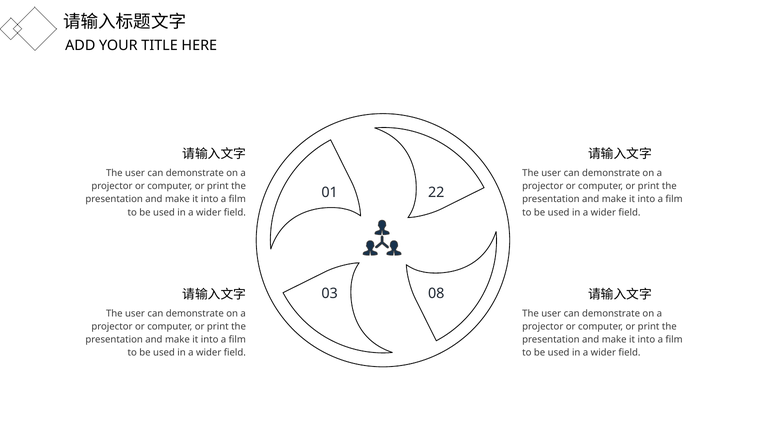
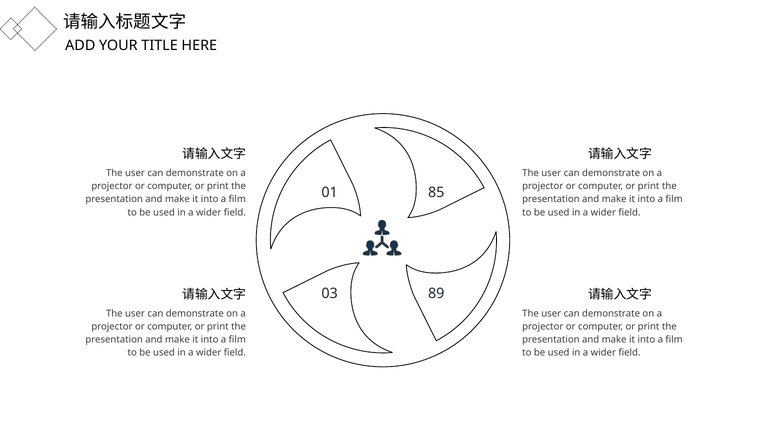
22: 22 -> 85
08: 08 -> 89
